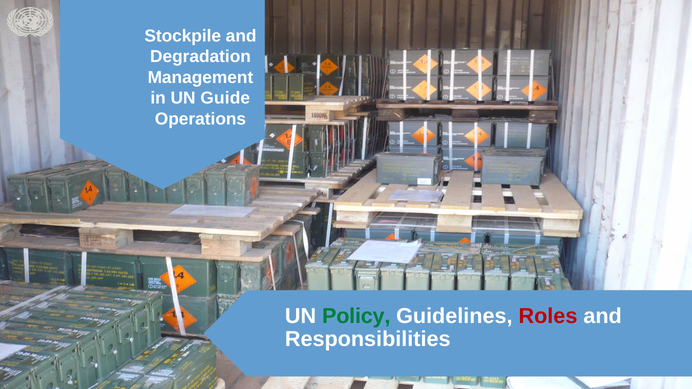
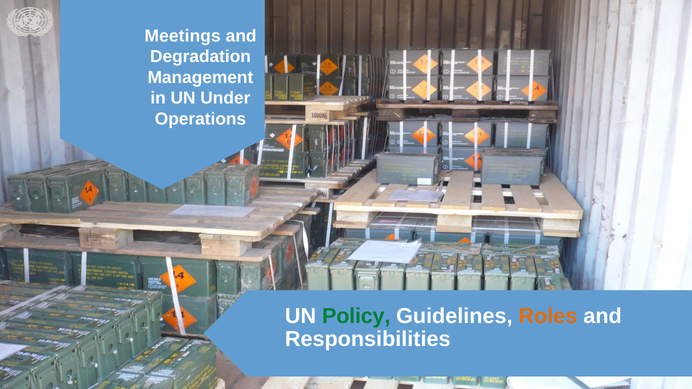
Stockpile: Stockpile -> Meetings
Guide: Guide -> Under
Roles colour: red -> orange
